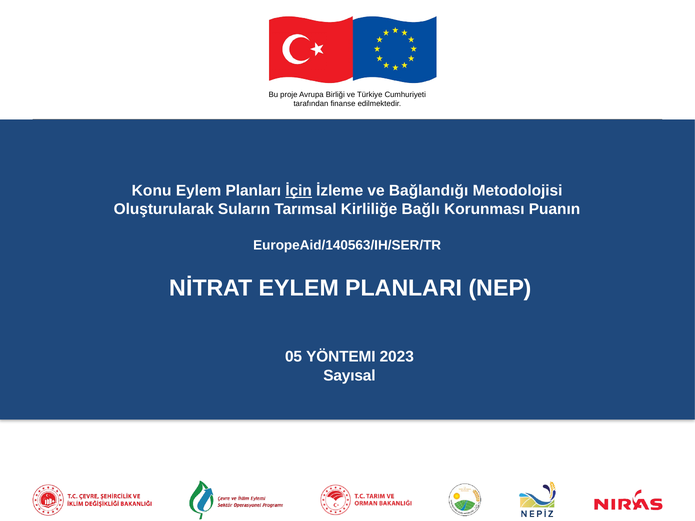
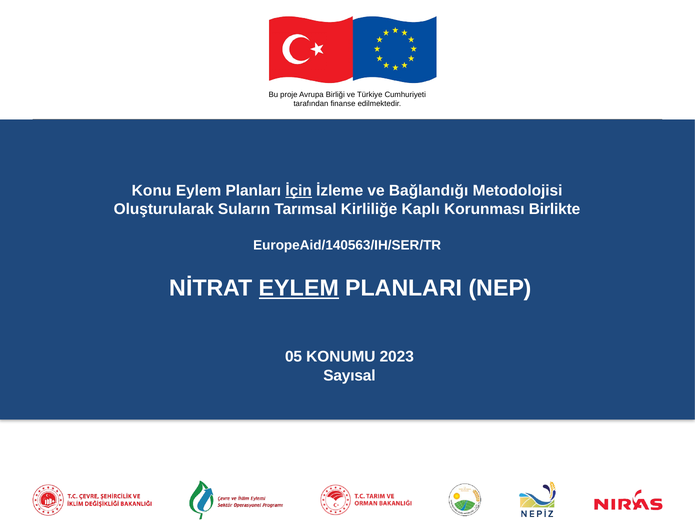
Bağlı: Bağlı -> Kaplı
Puanın: Puanın -> Birlikte
EYLEM at (299, 288) underline: none -> present
YÖNTEMI: YÖNTEMI -> KONUMU
